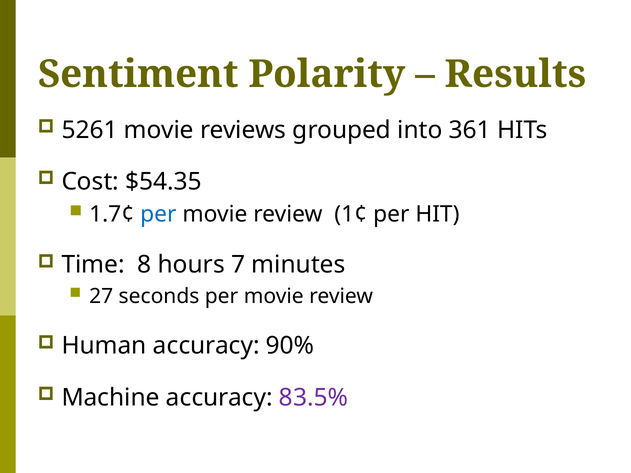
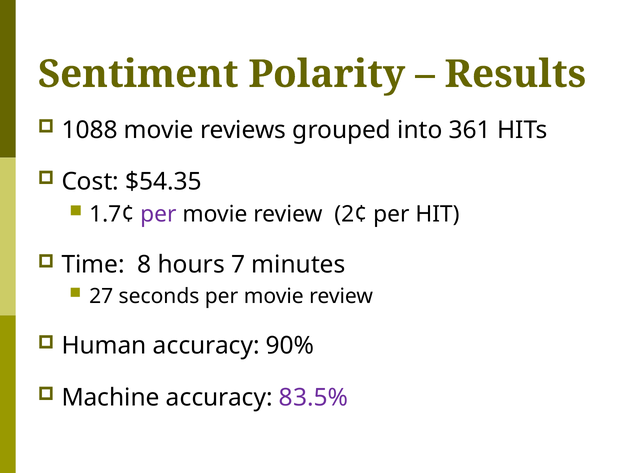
5261: 5261 -> 1088
per at (158, 214) colour: blue -> purple
1¢: 1¢ -> 2¢
